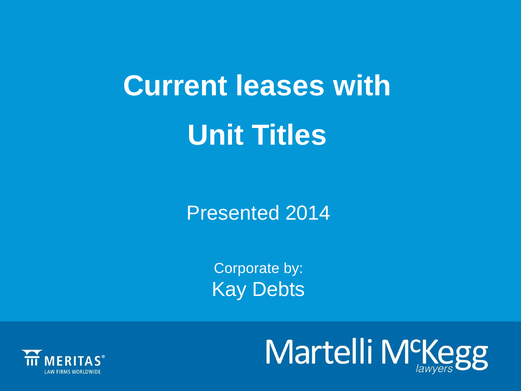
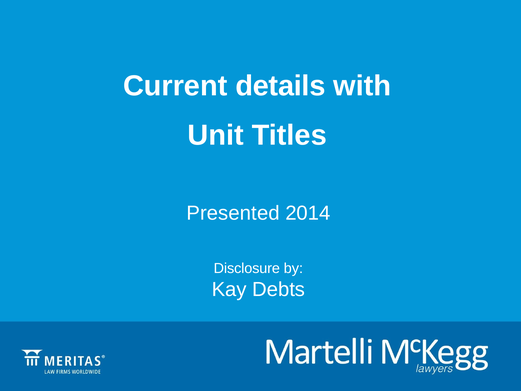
leases: leases -> details
Corporate: Corporate -> Disclosure
